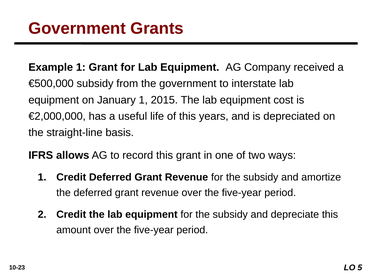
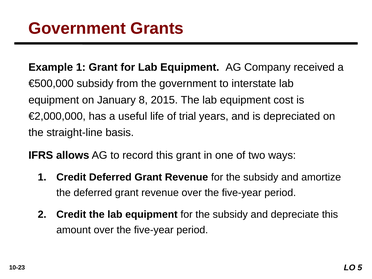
January 1: 1 -> 8
of this: this -> trial
